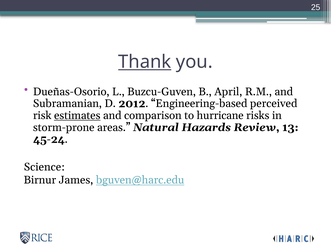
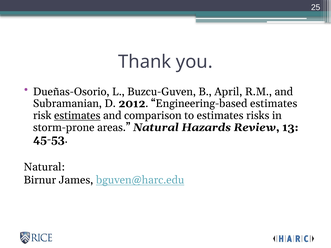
Thank underline: present -> none
Engineering-based perceived: perceived -> estimates
to hurricane: hurricane -> estimates
45-24: 45-24 -> 45-53
Science at (44, 167): Science -> Natural
